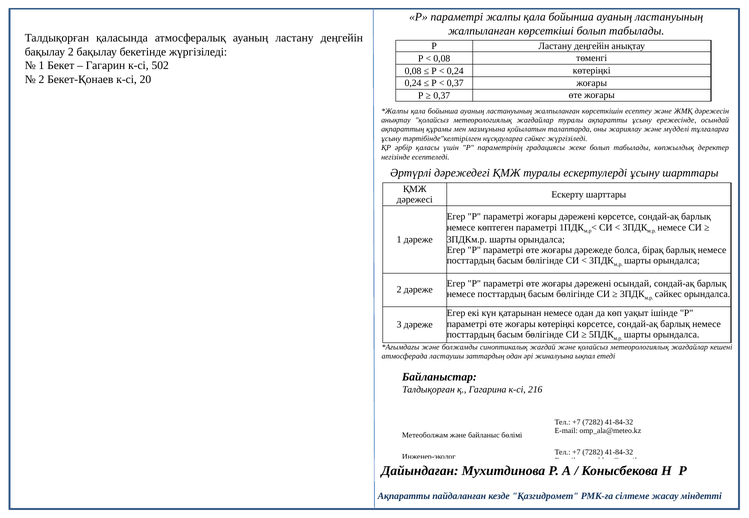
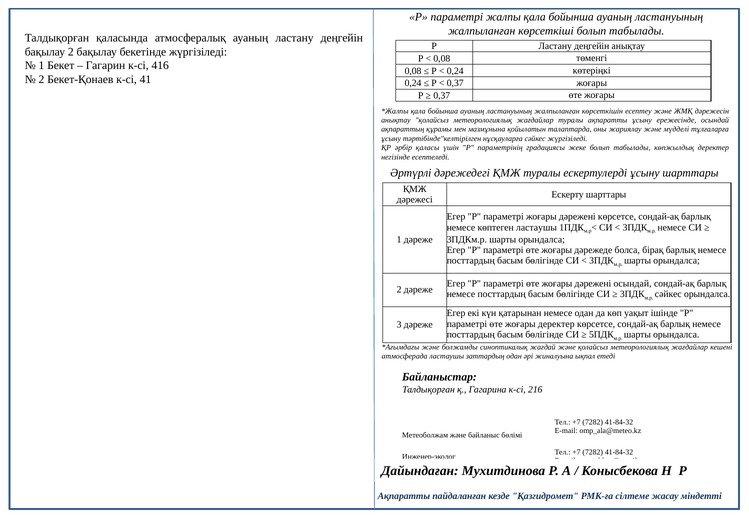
502: 502 -> 416
20: 20 -> 41
көптеген параметрі: параметрі -> ластаушы
жоғары көтеріңкі: көтеріңкі -> деректер
